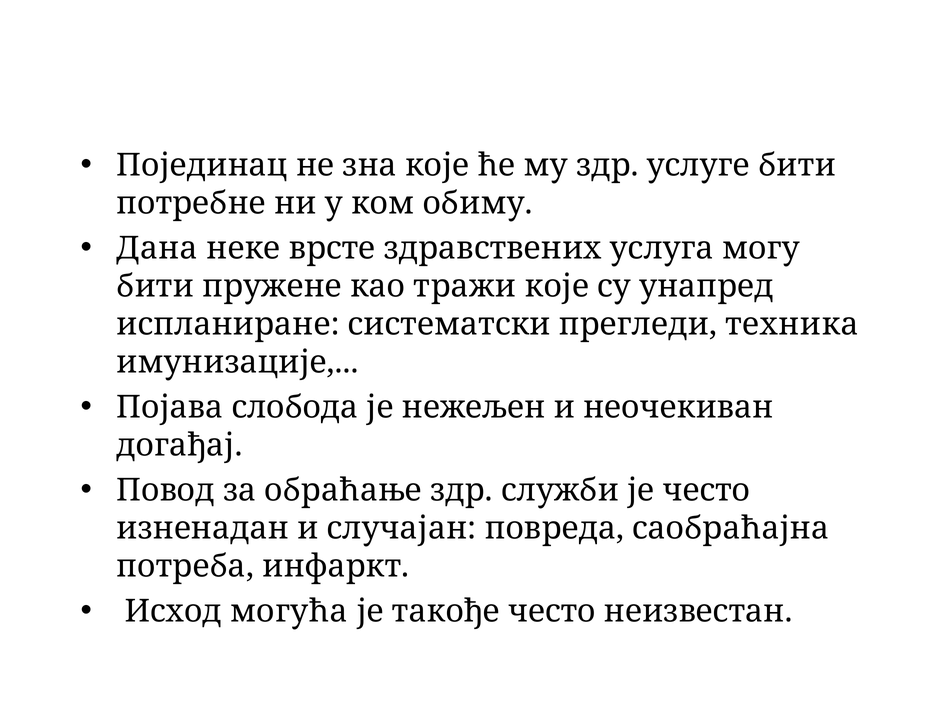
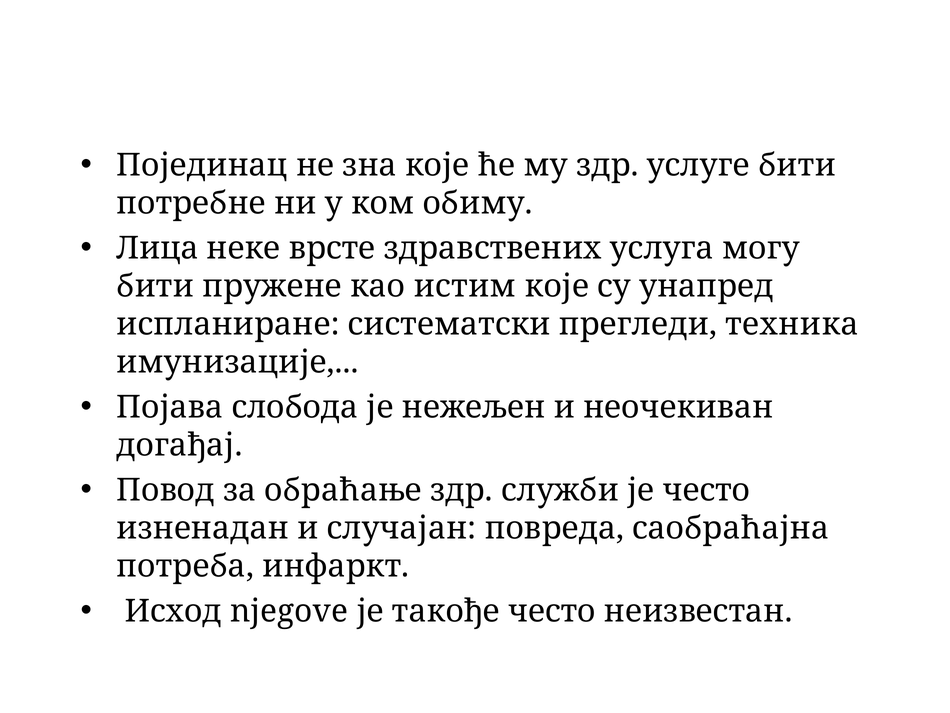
Дана: Дана -> Лица
тражи: тражи -> истим
могућа: могућа -> njegove
